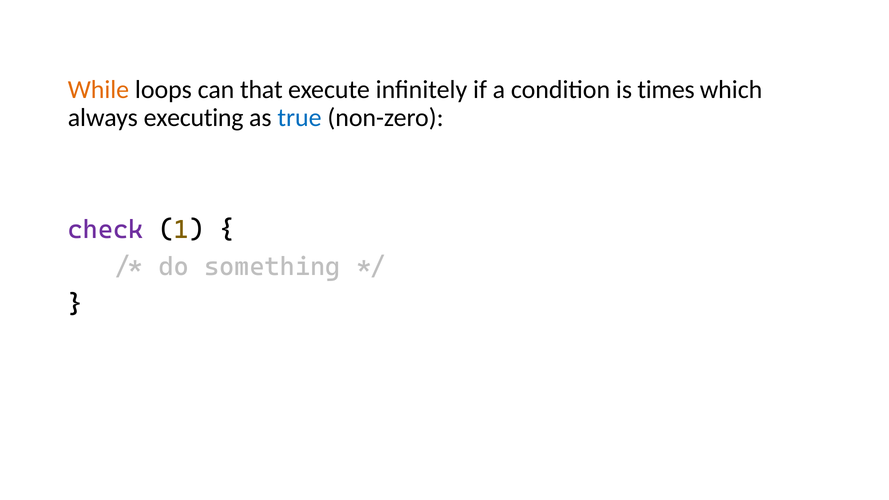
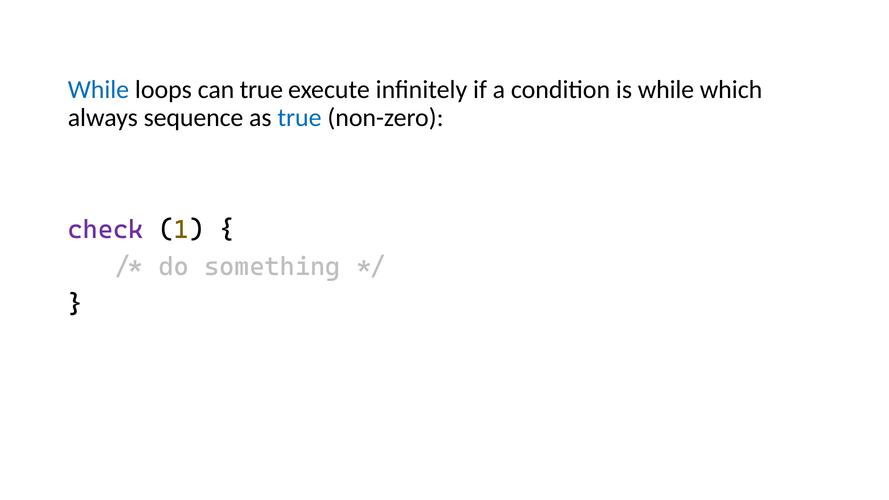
While at (98, 90) colour: orange -> blue
can that: that -> true
is times: times -> while
executing: executing -> sequence
